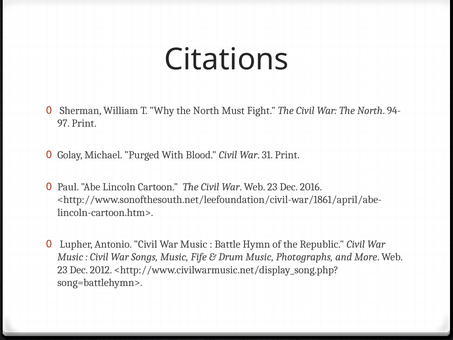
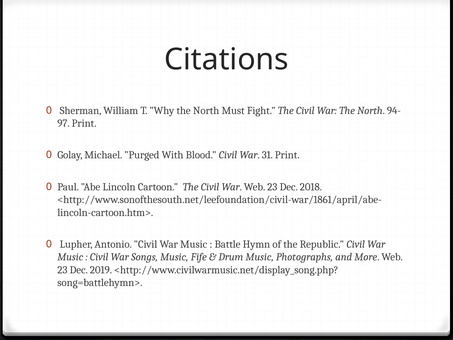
2016: 2016 -> 2018
2012: 2012 -> 2019
